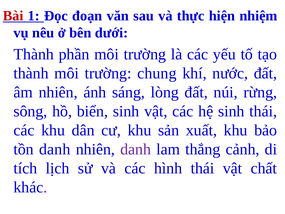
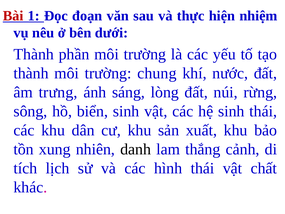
âm nhiên: nhiên -> trưng
tồn danh: danh -> xung
danh at (136, 149) colour: purple -> black
